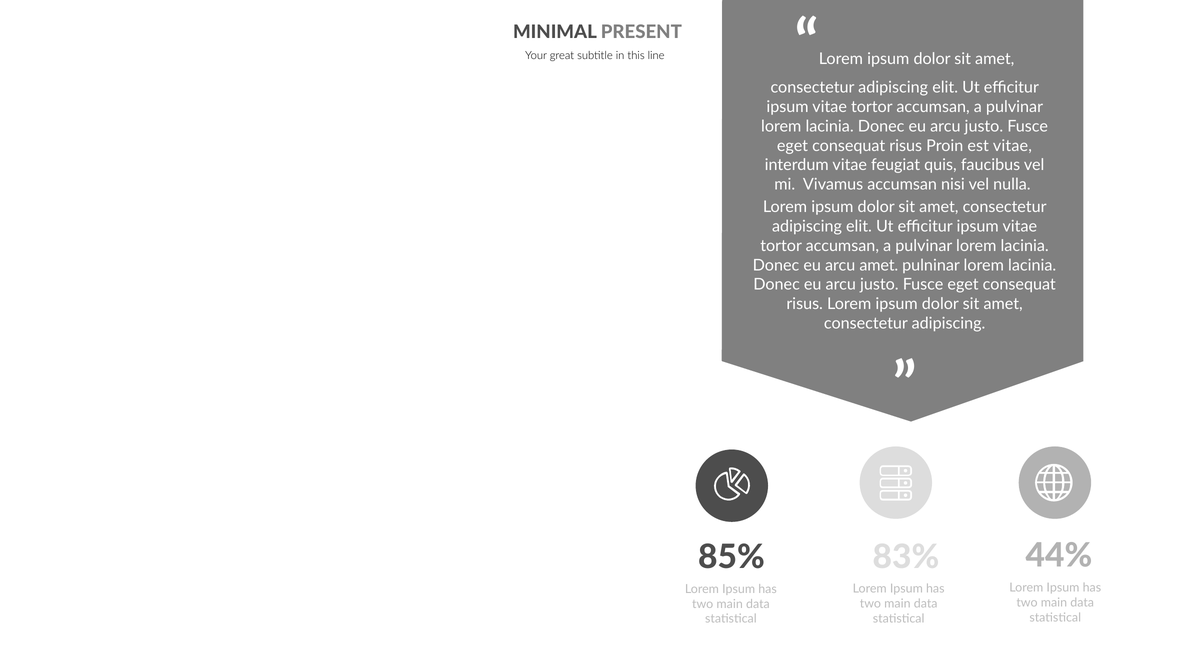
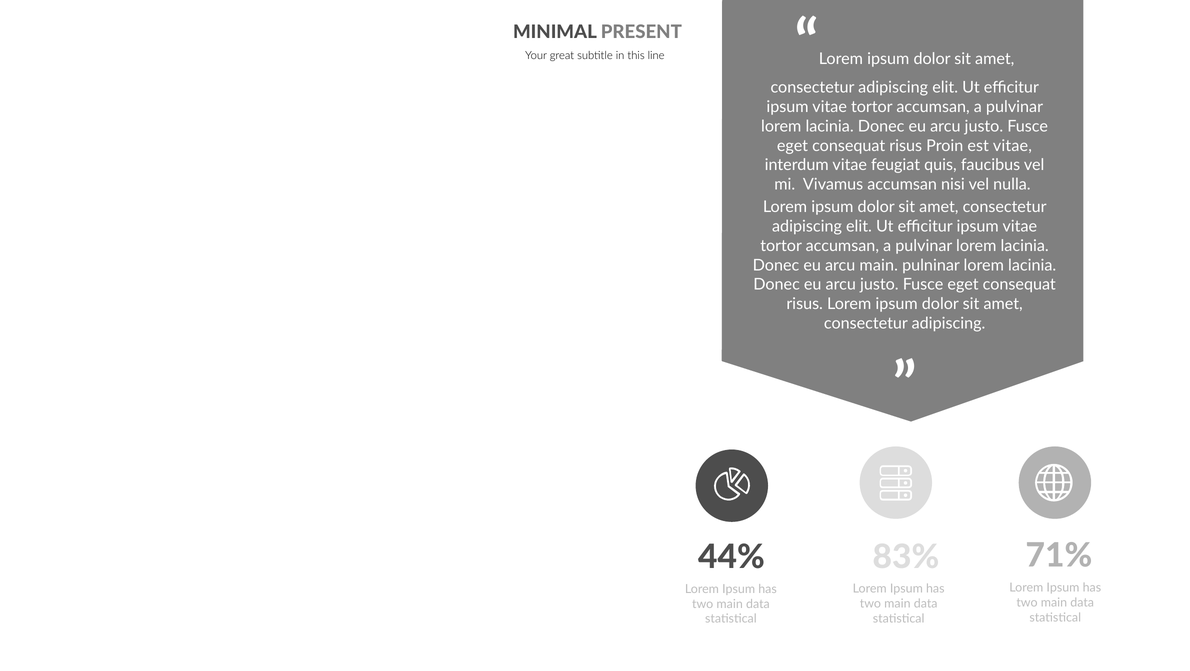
arcu amet: amet -> main
44%: 44% -> 71%
85%: 85% -> 44%
